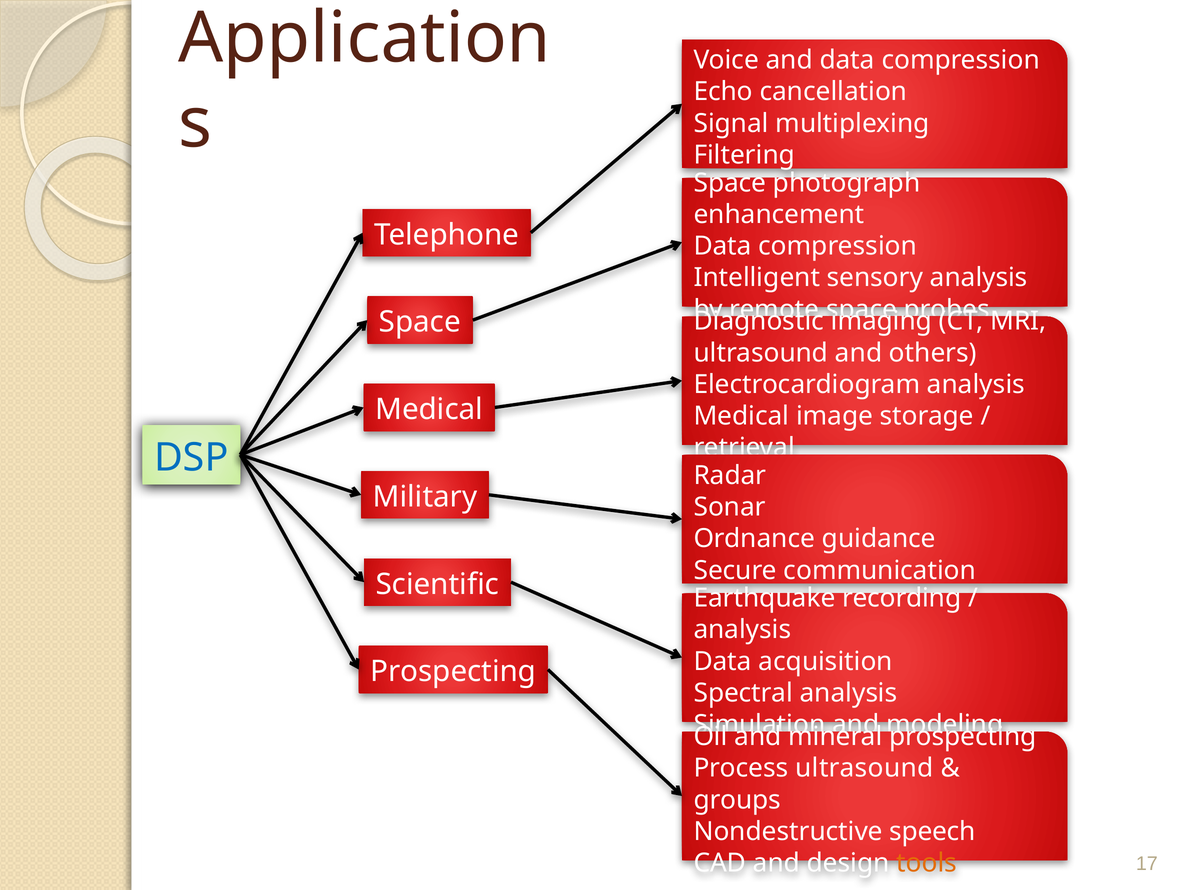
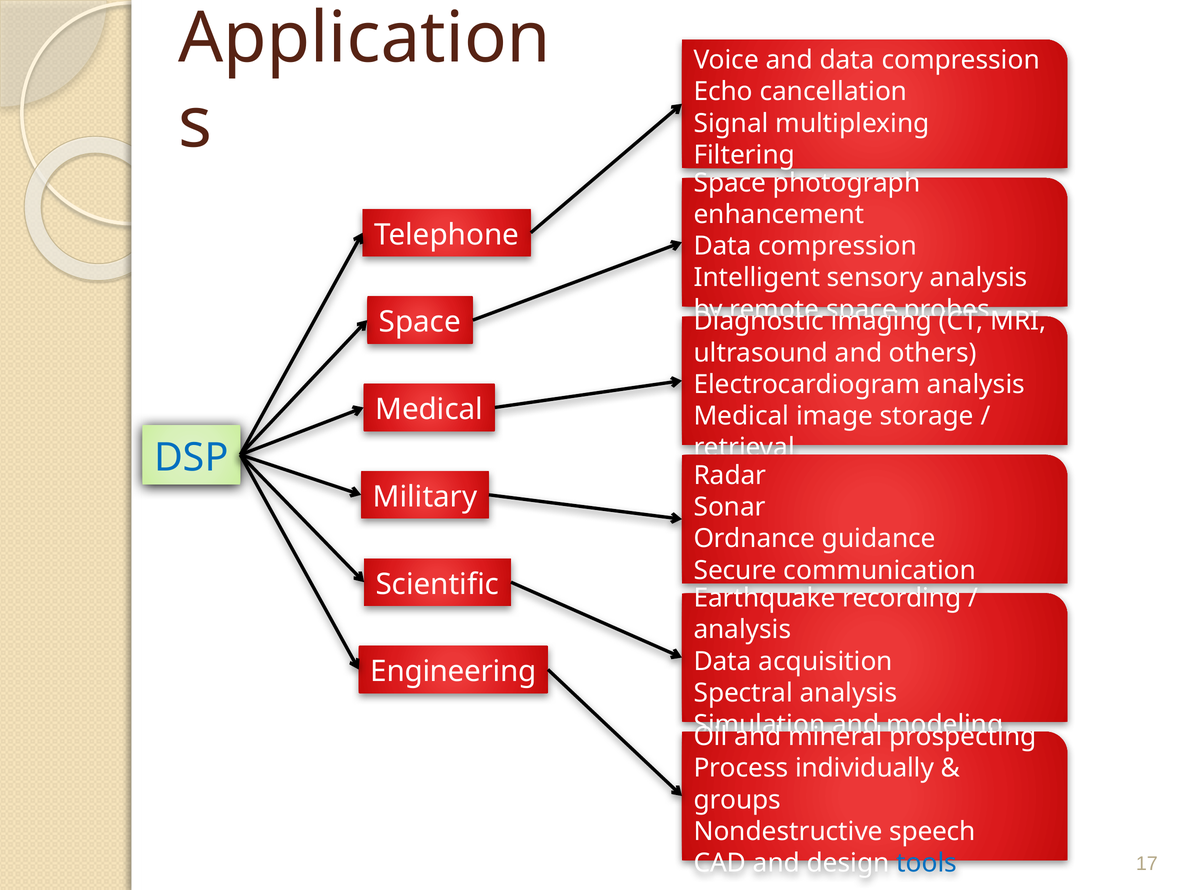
Prospecting at (453, 671): Prospecting -> Engineering
Process ultrasound: ultrasound -> individually
tools colour: orange -> blue
